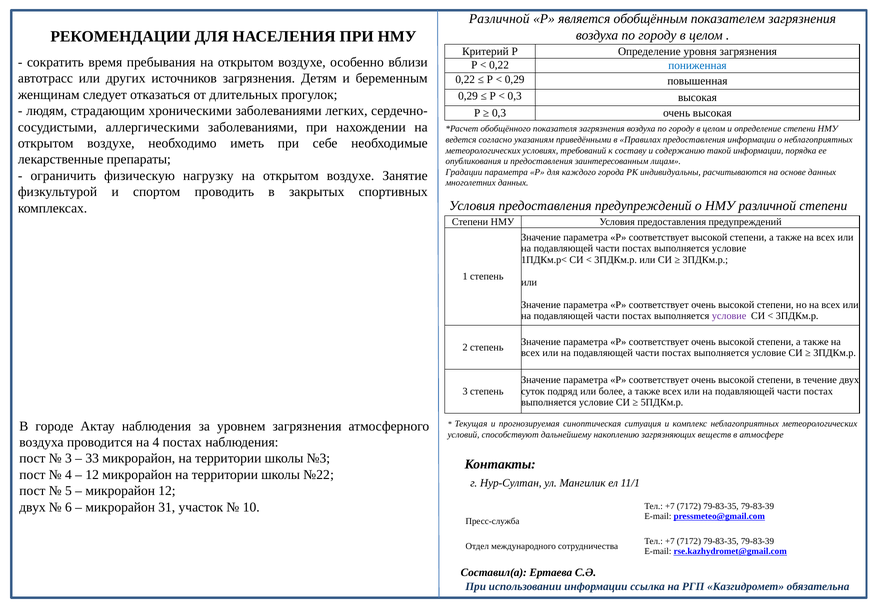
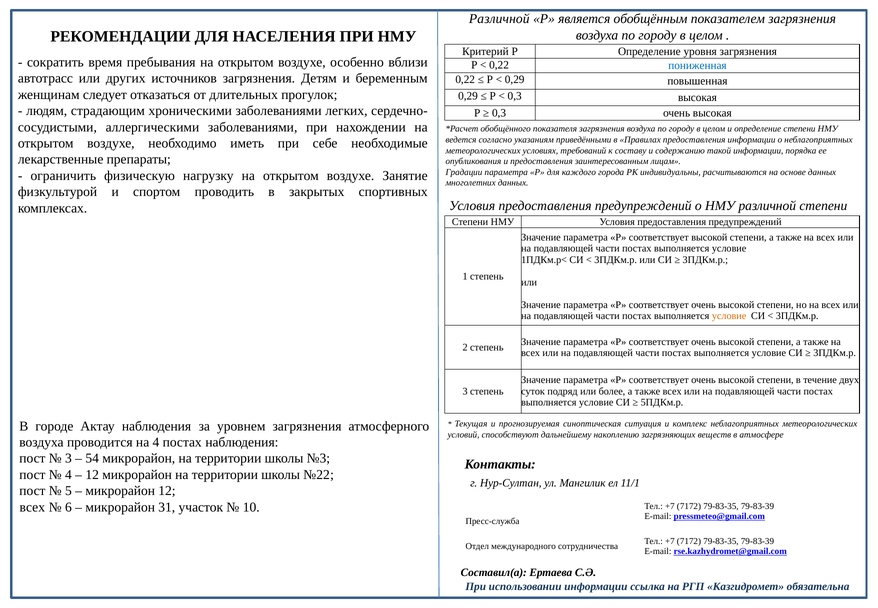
условие at (729, 316) colour: purple -> orange
33: 33 -> 54
двух at (32, 507): двух -> всех
